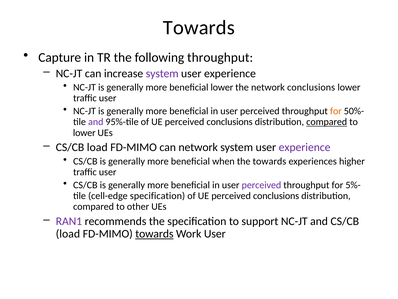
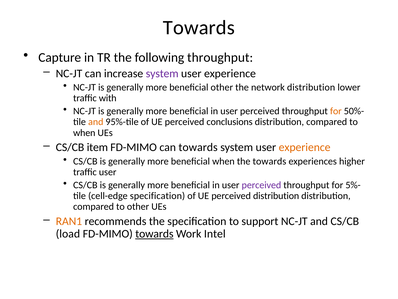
beneficial lower: lower -> other
network conclusions: conclusions -> distribution
user at (108, 98): user -> with
and at (96, 122) colour: purple -> orange
compared at (327, 122) underline: present -> none
lower at (84, 132): lower -> when
load at (97, 147): load -> item
can network: network -> towards
experience at (305, 147) colour: purple -> orange
conclusions at (276, 196): conclusions -> distribution
RAN1 colour: purple -> orange
Work User: User -> Intel
